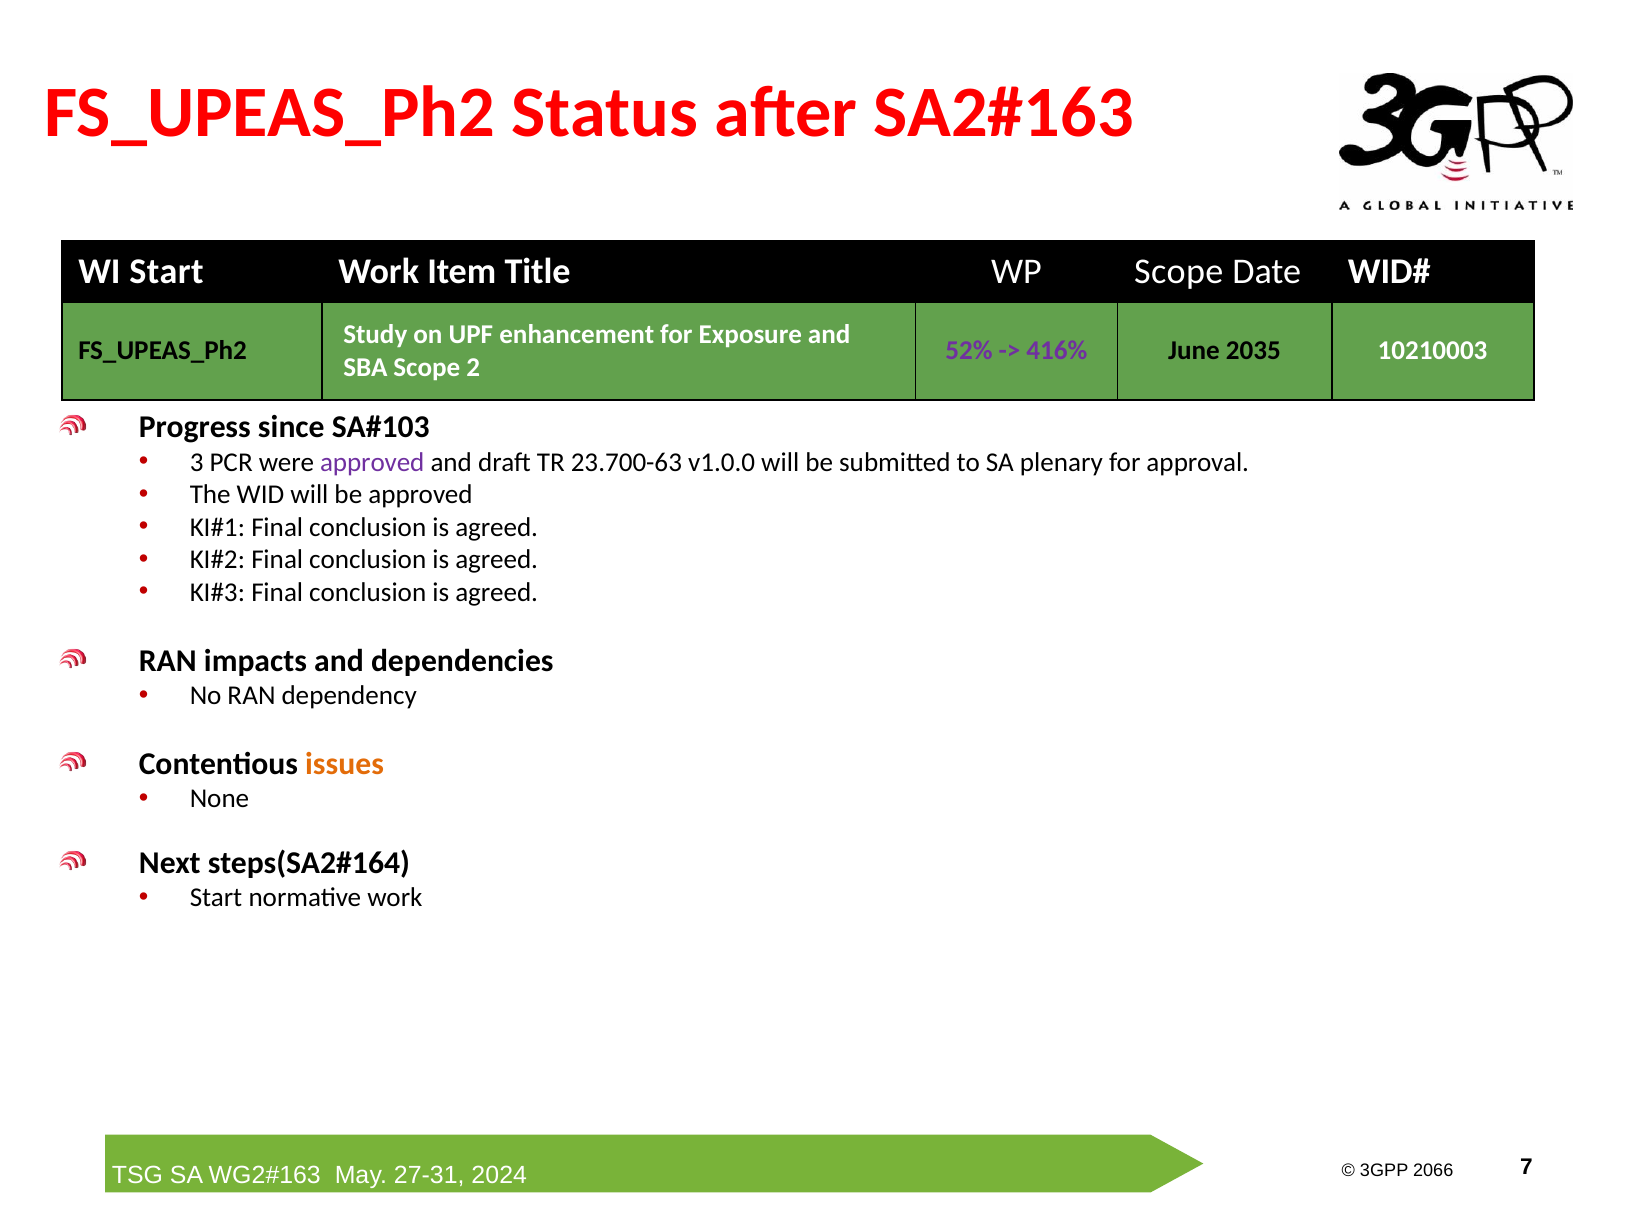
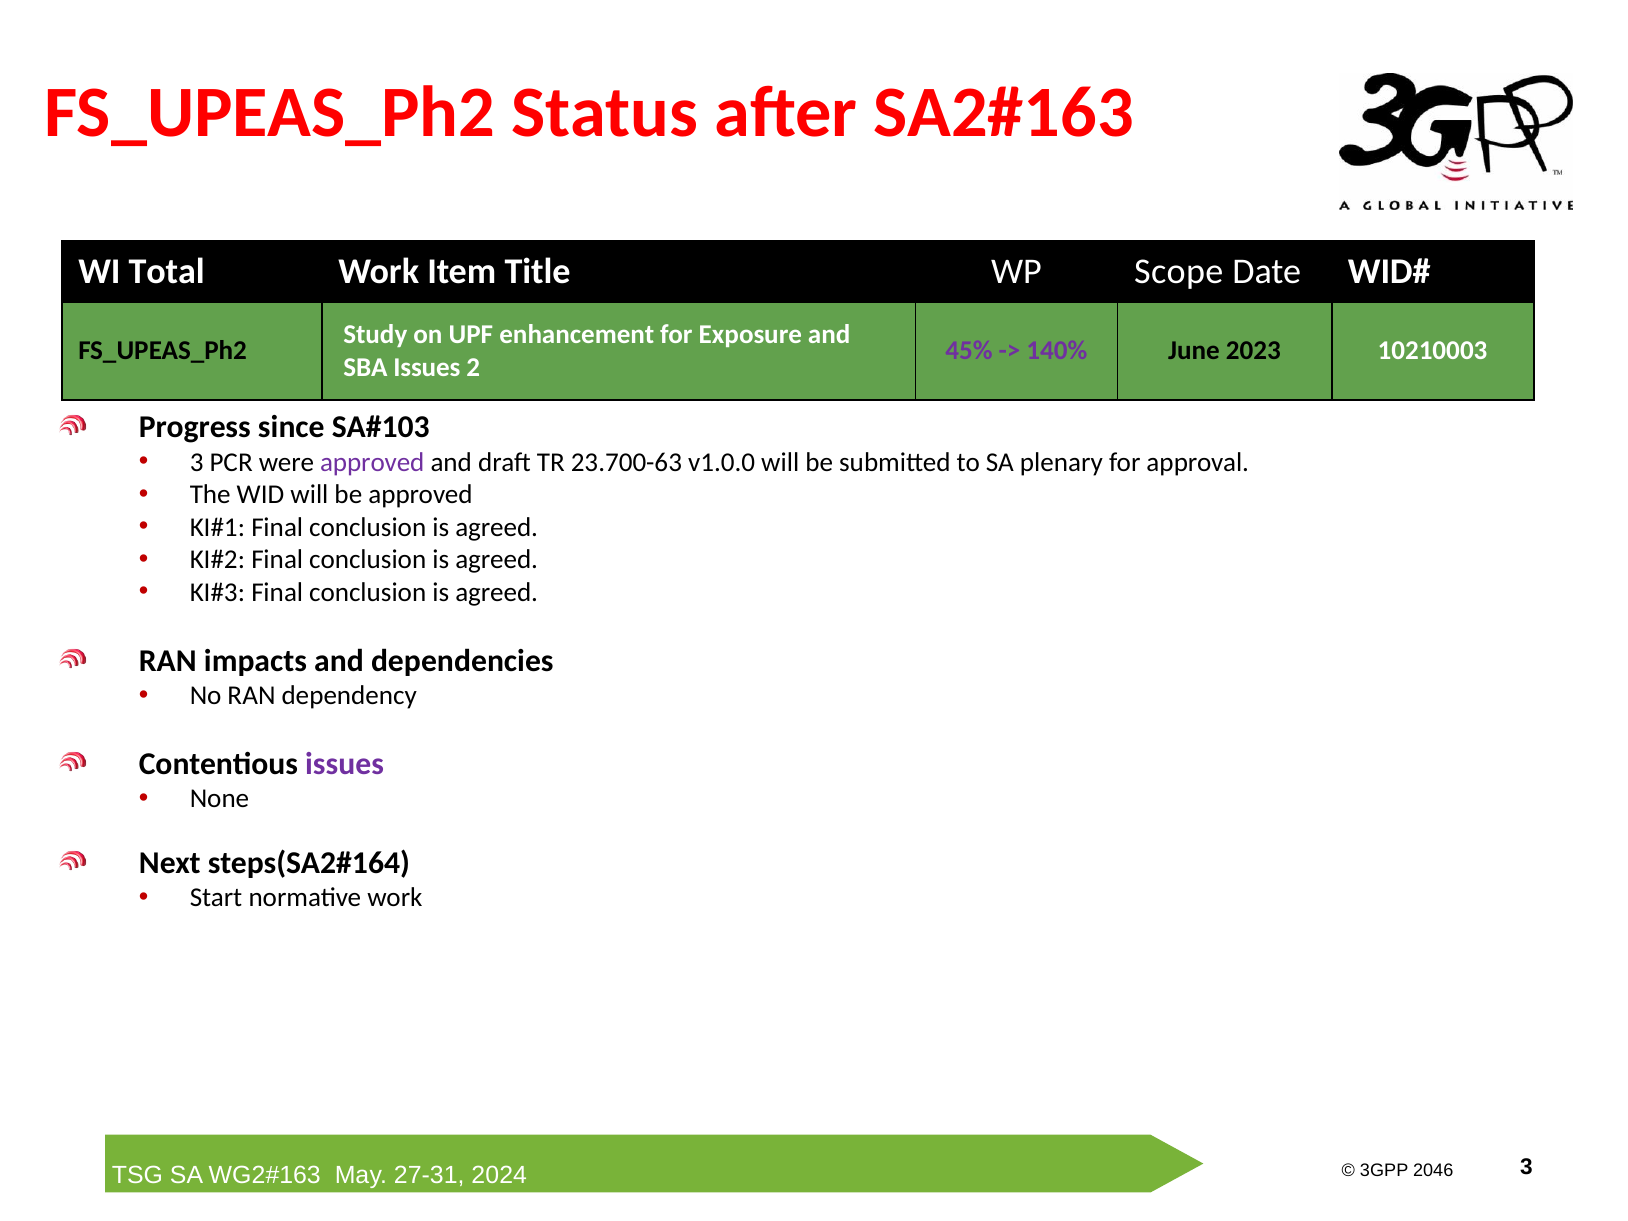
WI Start: Start -> Total
52%: 52% -> 45%
416%: 416% -> 140%
2035: 2035 -> 2023
SBA Scope: Scope -> Issues
issues at (345, 764) colour: orange -> purple
2066: 2066 -> 2046
2024 7: 7 -> 3
